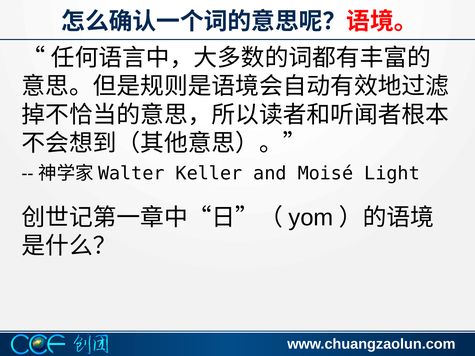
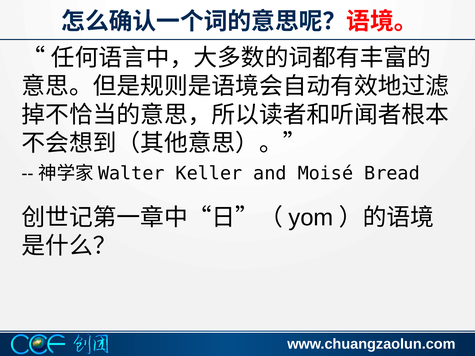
Light: Light -> Bread
